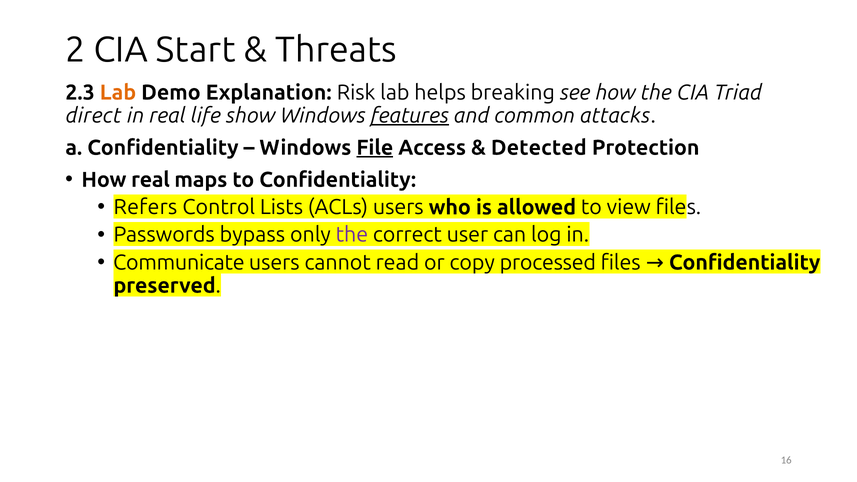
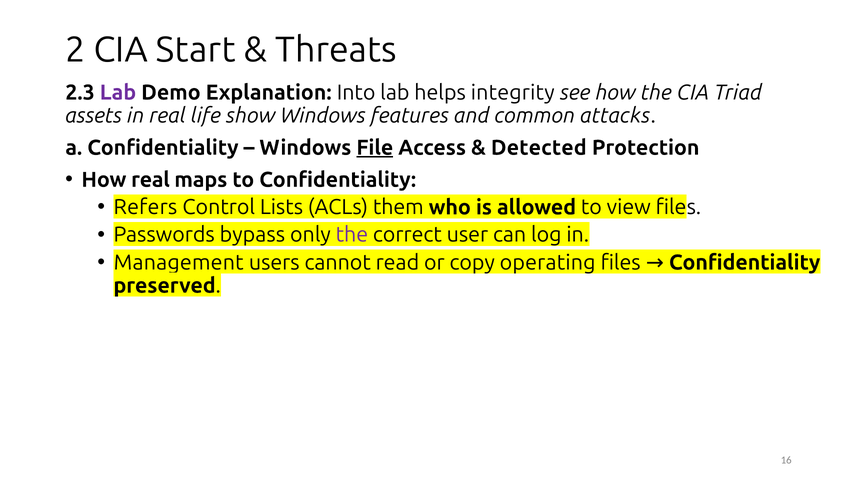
Lab at (118, 92) colour: orange -> purple
Risk: Risk -> Into
breaking: breaking -> integrity
direct: direct -> assets
features underline: present -> none
ACLs users: users -> them
Communicate: Communicate -> Management
processed: processed -> operating
